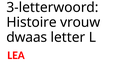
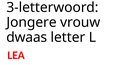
Histoire: Histoire -> Jongere
